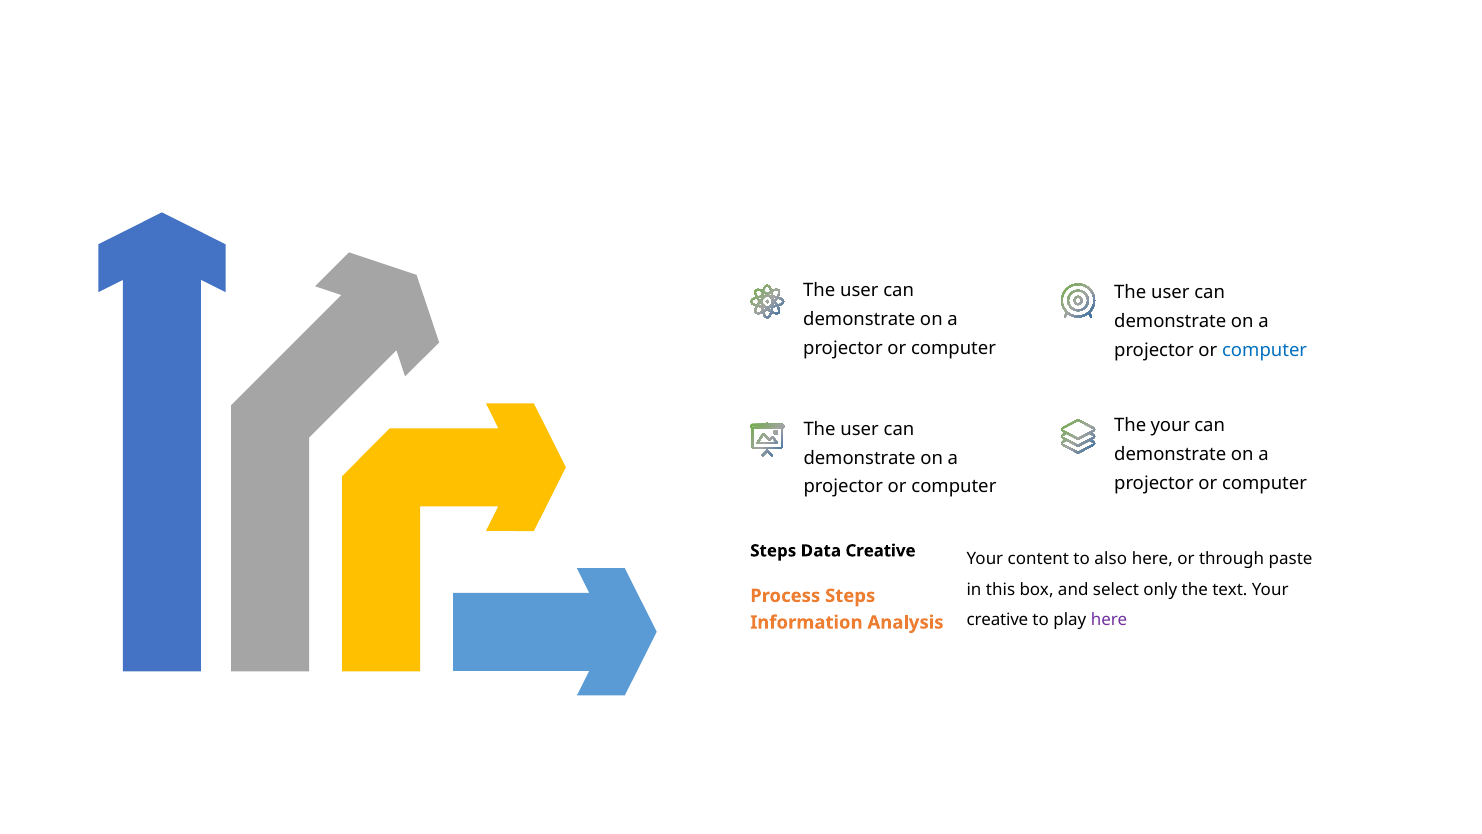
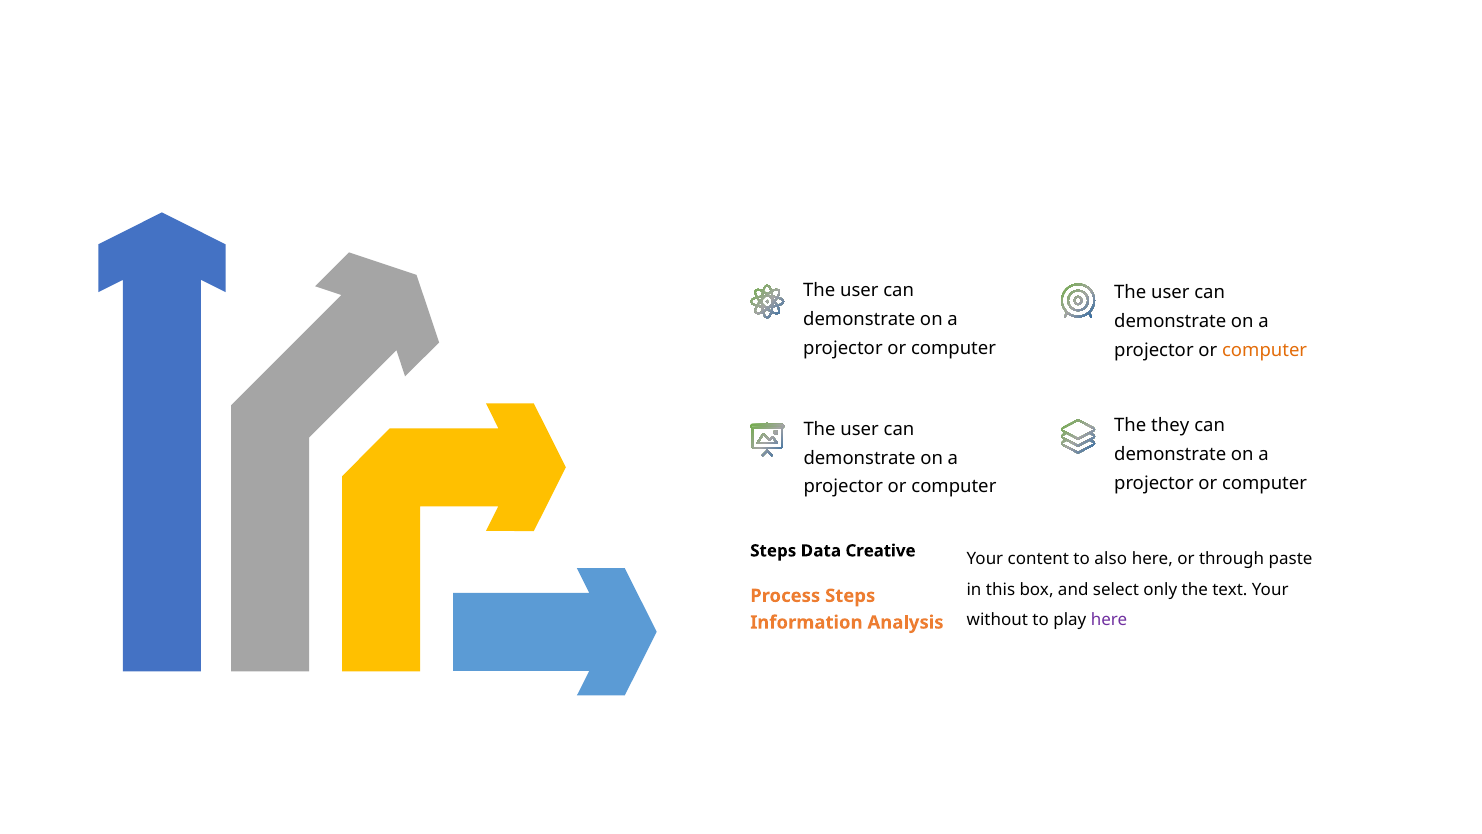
computer at (1265, 350) colour: blue -> orange
The your: your -> they
creative at (997, 620): creative -> without
